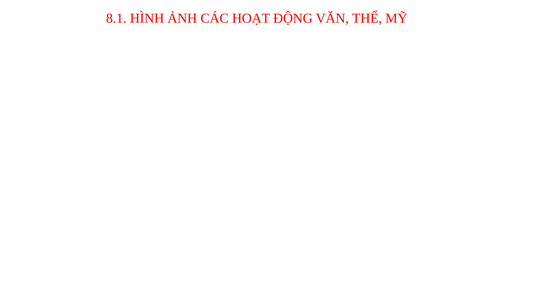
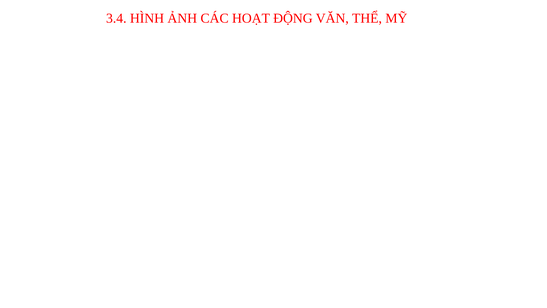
8.1: 8.1 -> 3.4
